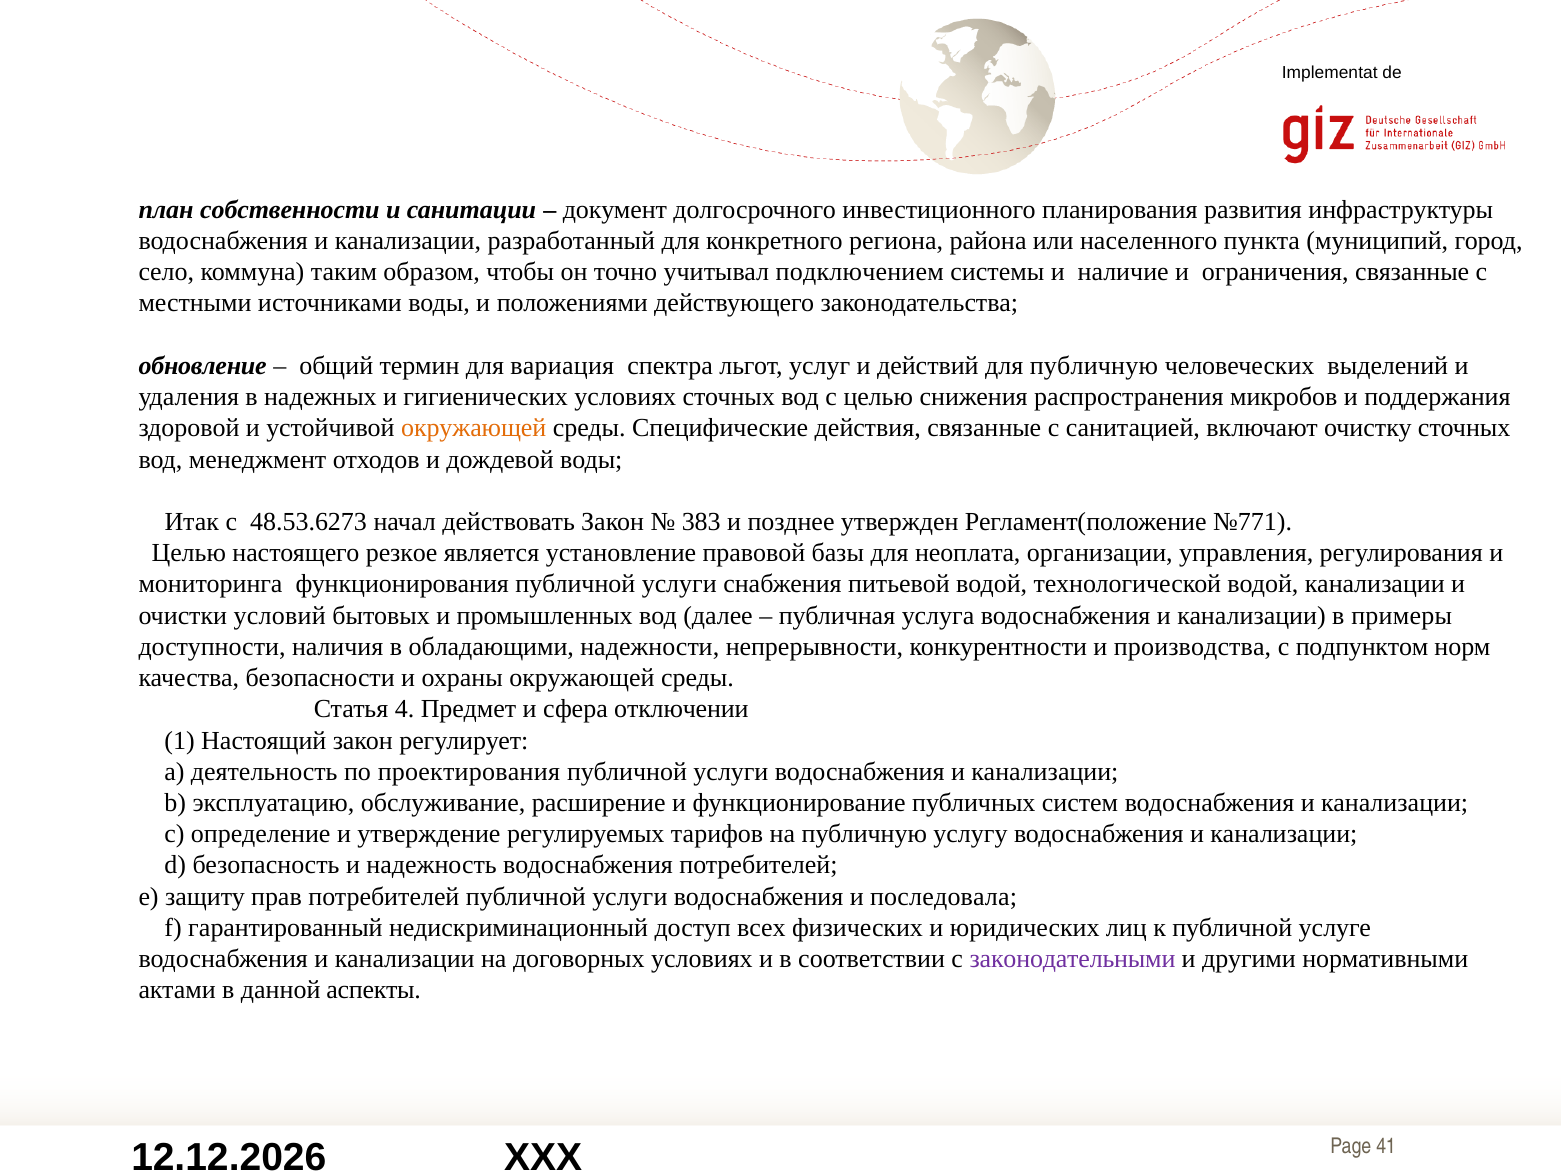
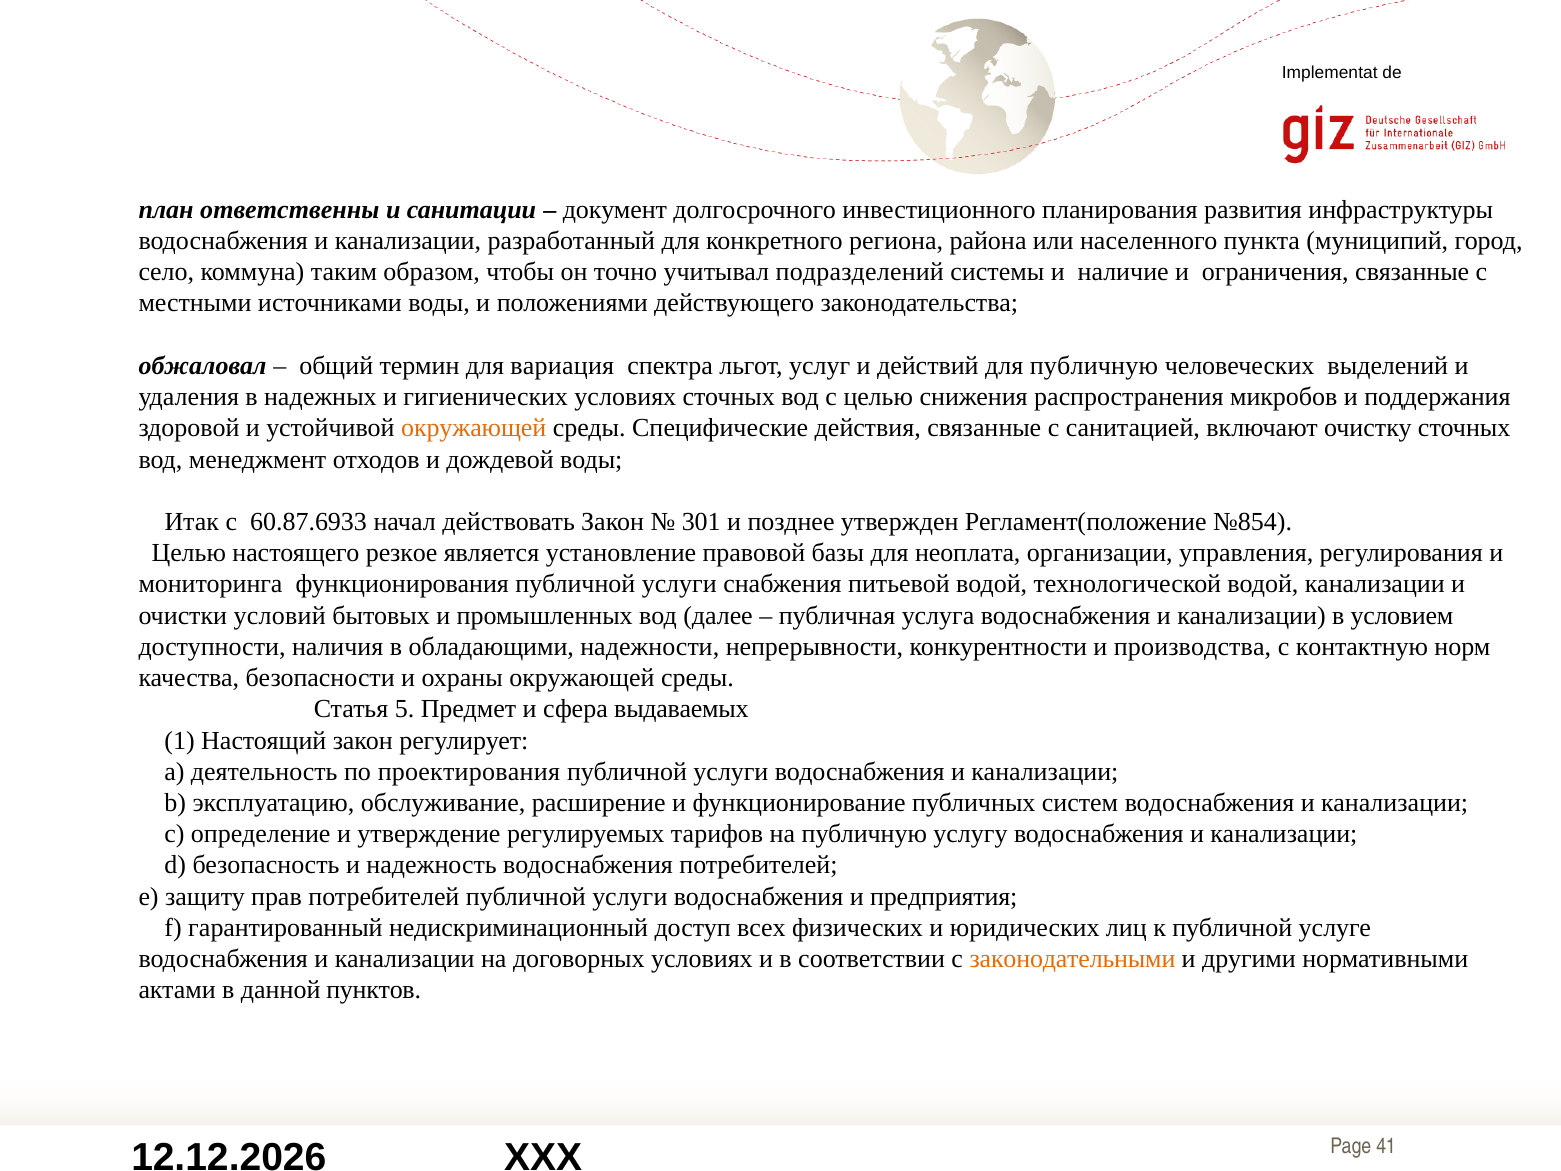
собственности: собственности -> ответственны
подключением: подключением -> подразделений
обновление: обновление -> обжаловал
48.53.6273: 48.53.6273 -> 60.87.6933
383: 383 -> 301
№771: №771 -> №854
примеры: примеры -> условием
подпунктом: подпунктом -> контактную
4: 4 -> 5
отключении: отключении -> выдаваемых
последовала: последовала -> предприятия
законодательными colour: purple -> orange
аспекты: аспекты -> пунктов
